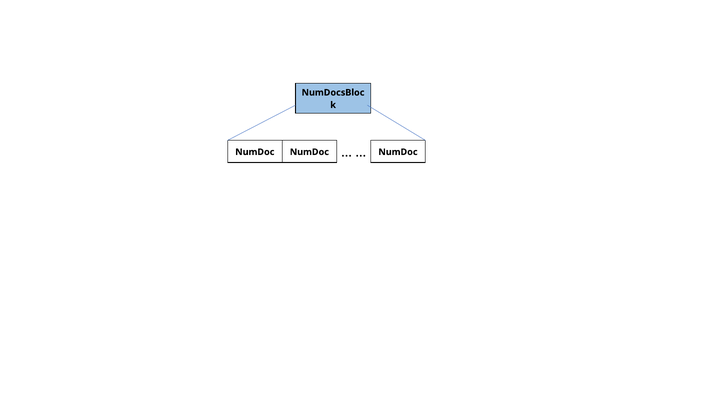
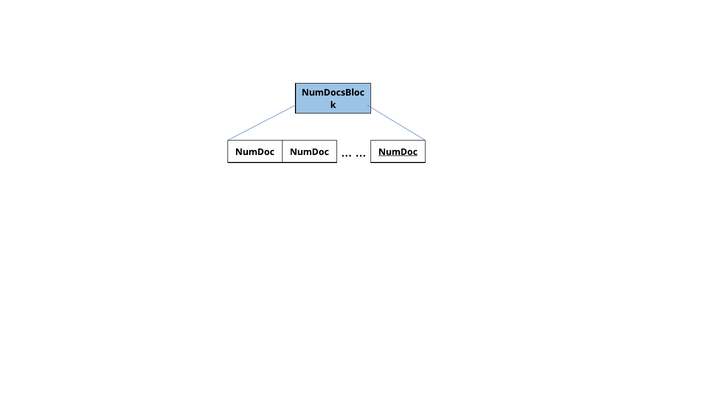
NumDoc at (398, 152) underline: none -> present
